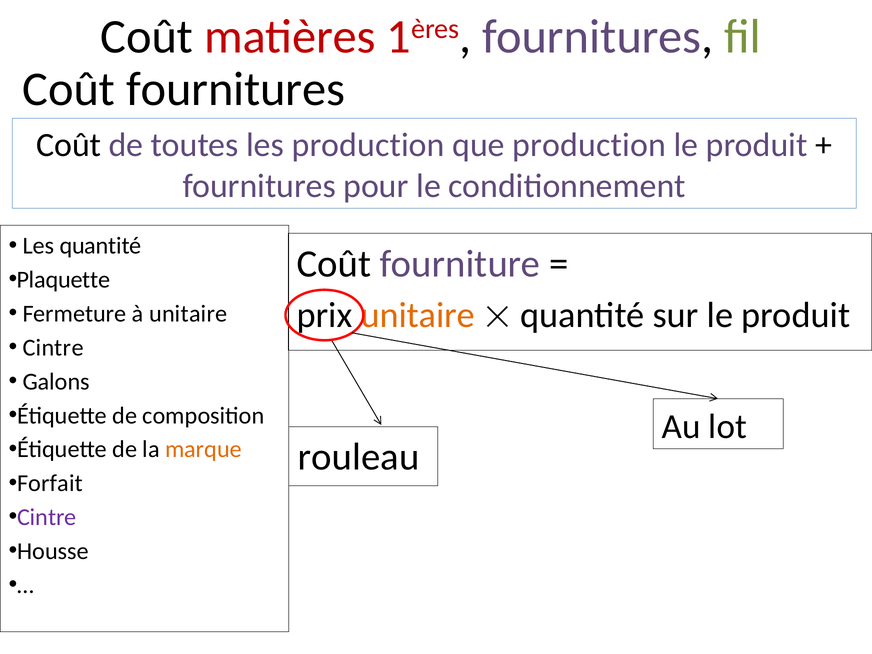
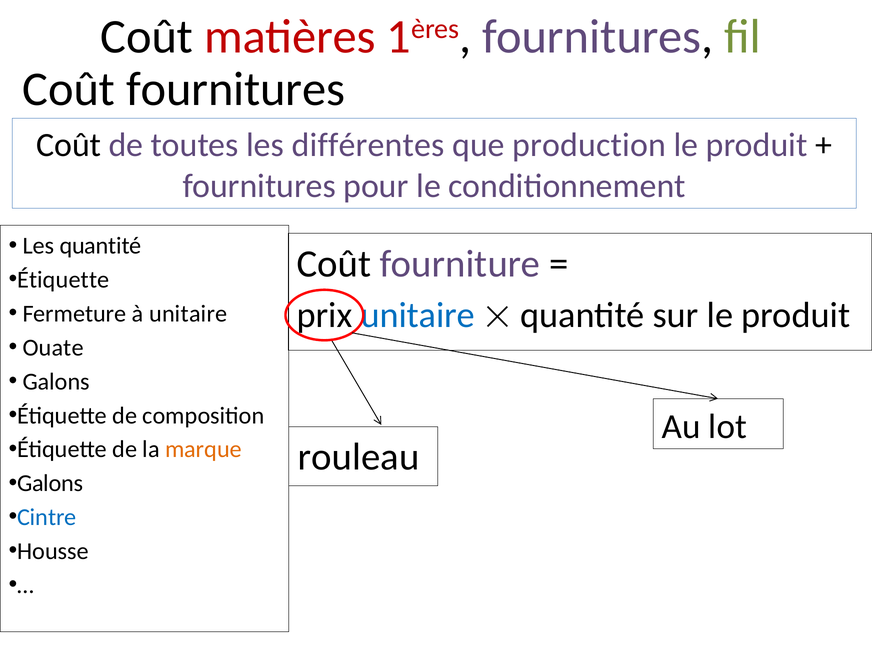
les production: production -> différentes
Plaquette at (63, 280): Plaquette -> Étiquette
unitaire at (418, 315) colour: orange -> blue
Cintre at (53, 348): Cintre -> Ouate
Forfait at (50, 483): Forfait -> Galons
Cintre at (47, 517) colour: purple -> blue
